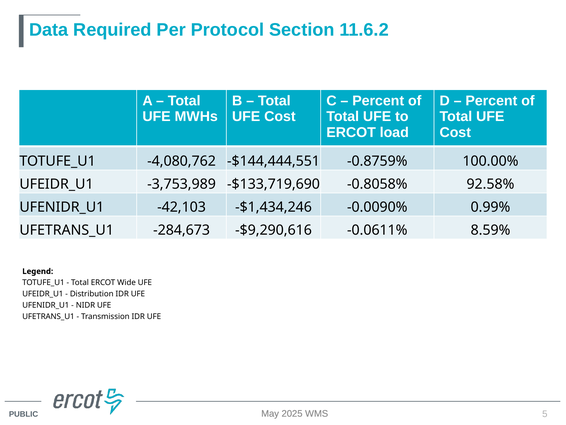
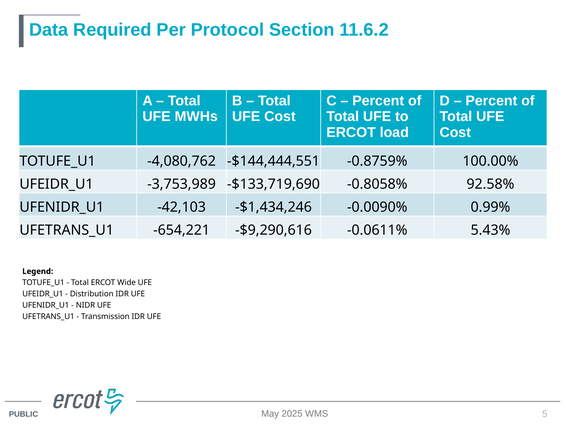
-284,673: -284,673 -> -654,221
8.59%: 8.59% -> 5.43%
